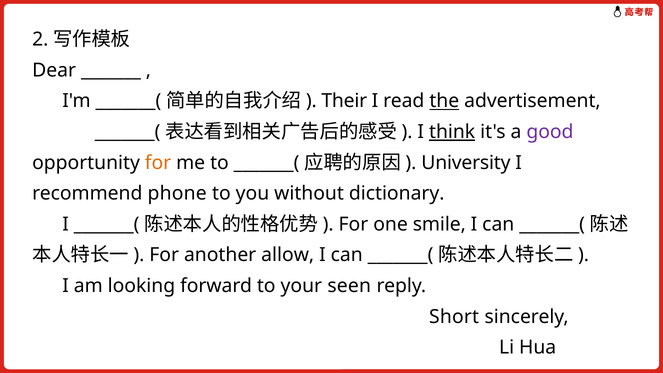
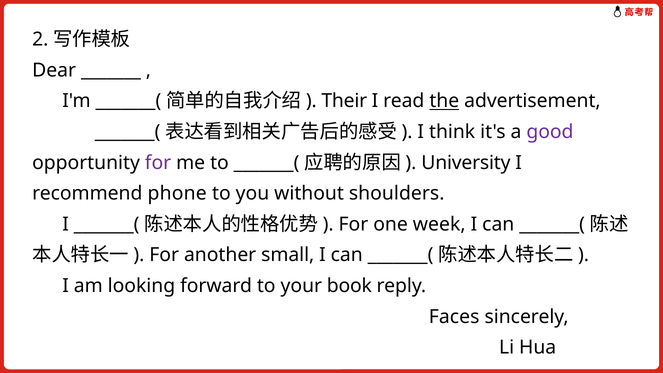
think underline: present -> none
for at (158, 163) colour: orange -> purple
dictionary: dictionary -> shoulders
smile: smile -> week
allow: allow -> small
seen: seen -> book
Short: Short -> Faces
